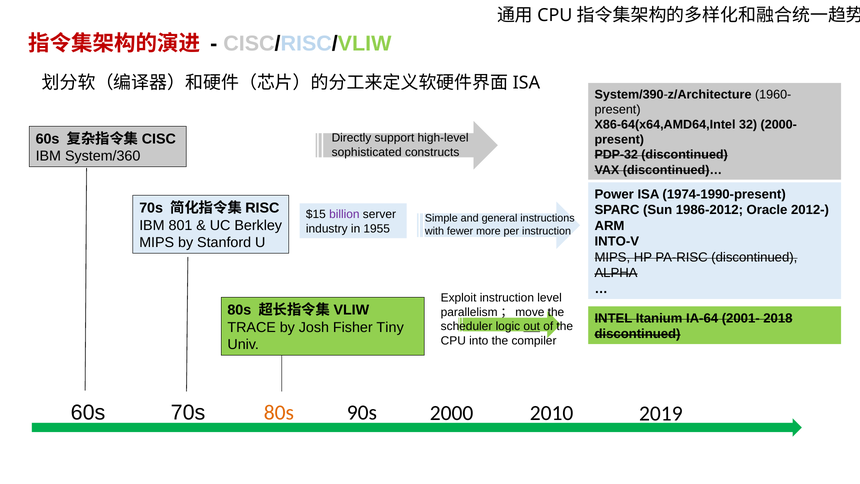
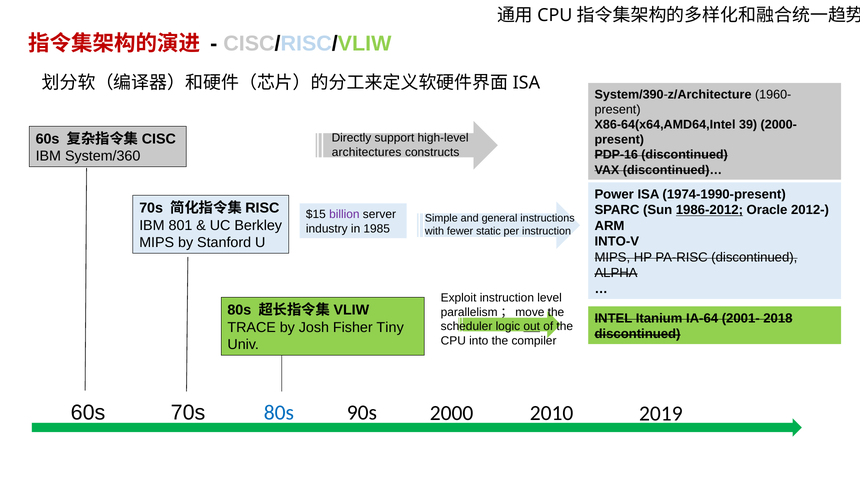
32: 32 -> 39
sophisticated: sophisticated -> architectures
PDP-32: PDP-32 -> PDP-16
1986-2012 underline: none -> present
1955: 1955 -> 1985
more: more -> static
80s at (279, 412) colour: orange -> blue
